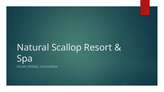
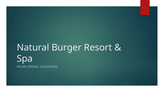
Scallop: Scallop -> Burger
